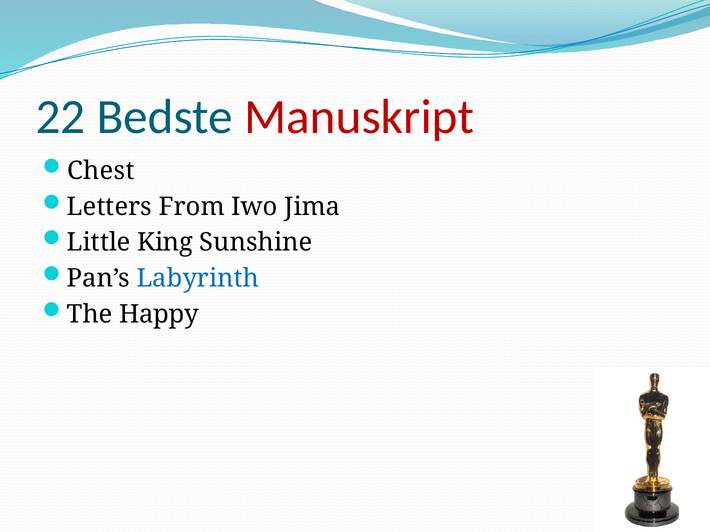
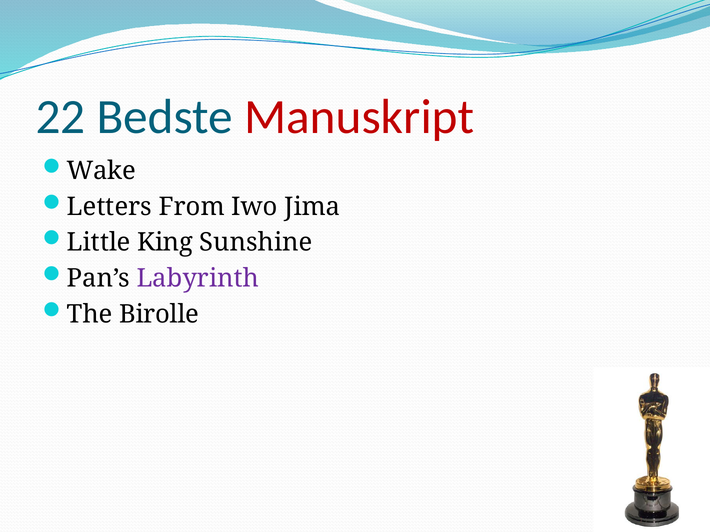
Chest: Chest -> Wake
Labyrinth colour: blue -> purple
Happy: Happy -> Birolle
